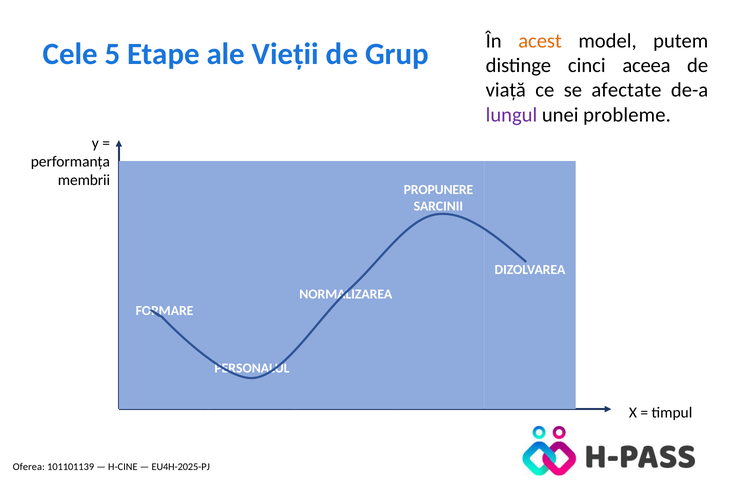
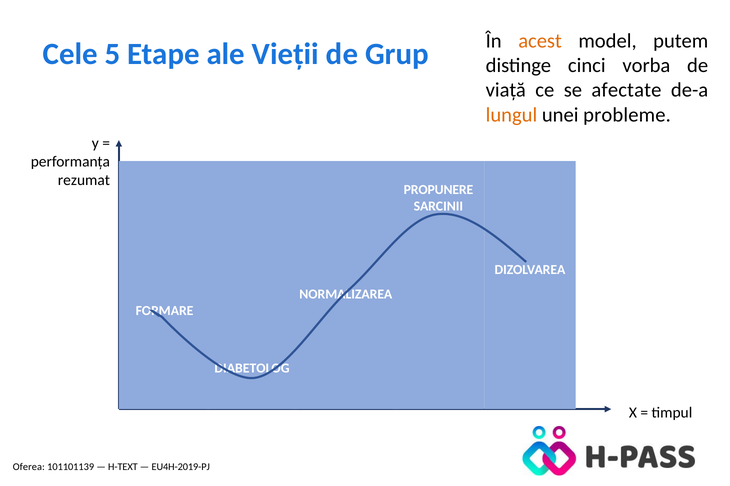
aceea: aceea -> vorba
lungul colour: purple -> orange
membrii: membrii -> rezumat
PERSONALUL: PERSONALUL -> DIABETOLOG
H-CINE: H-CINE -> H-TEXT
EU4H-2025-PJ: EU4H-2025-PJ -> EU4H-2019-PJ
